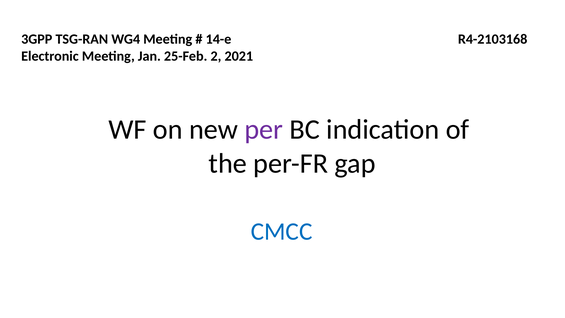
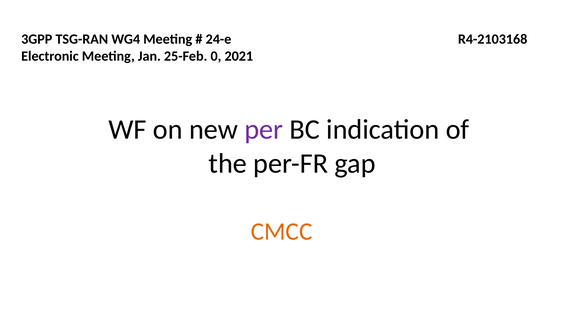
14-e: 14-e -> 24-e
2: 2 -> 0
CMCC colour: blue -> orange
